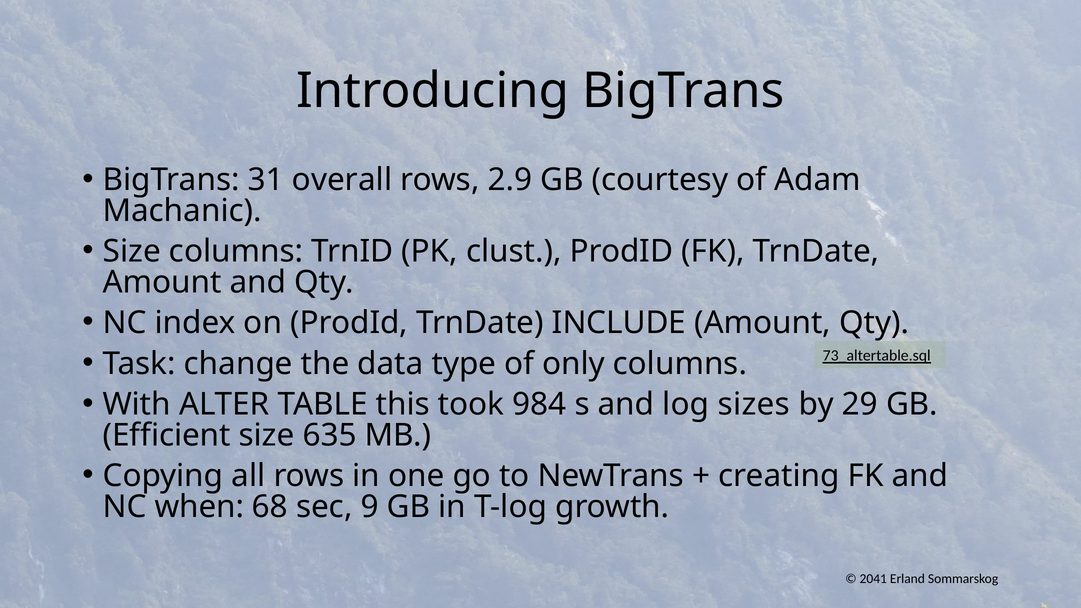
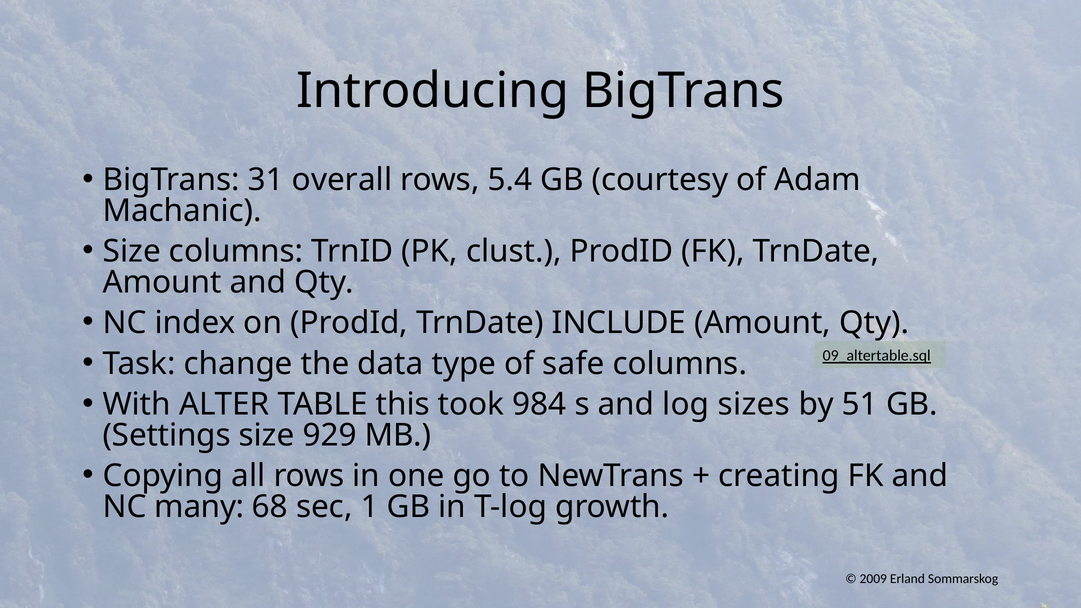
2.9: 2.9 -> 5.4
only: only -> safe
73_altertable.sql: 73_altertable.sql -> 09_altertable.sql
29: 29 -> 51
Efficient: Efficient -> Settings
635: 635 -> 929
when: when -> many
9: 9 -> 1
2041: 2041 -> 2009
